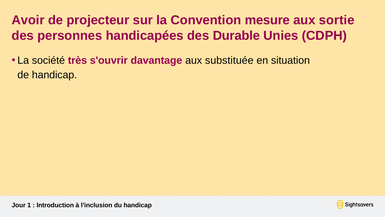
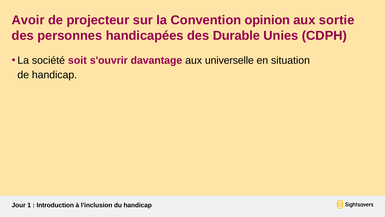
mesure: mesure -> opinion
très: très -> soit
substituée: substituée -> universelle
